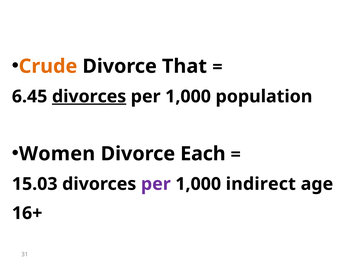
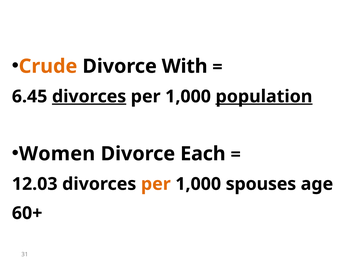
That: That -> With
population underline: none -> present
15.03: 15.03 -> 12.03
per at (156, 184) colour: purple -> orange
indirect: indirect -> spouses
16+: 16+ -> 60+
